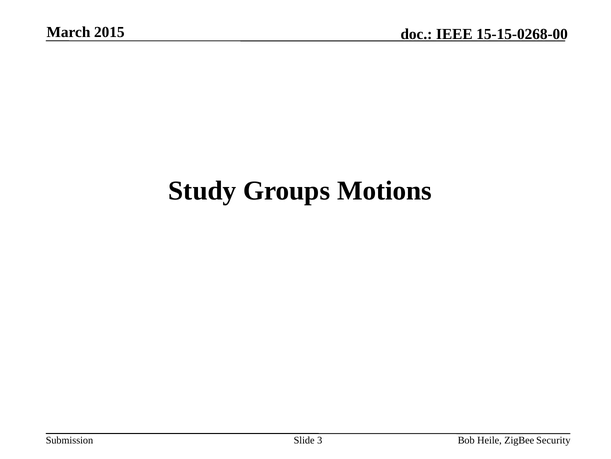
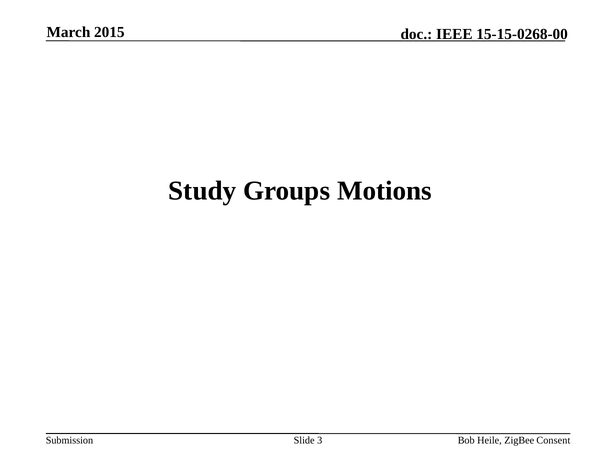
Security: Security -> Consent
